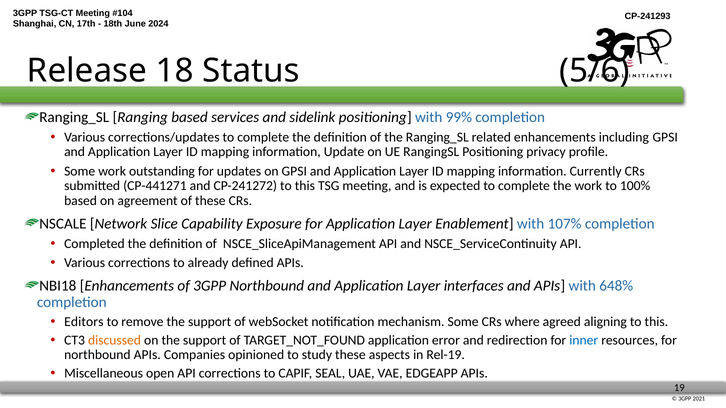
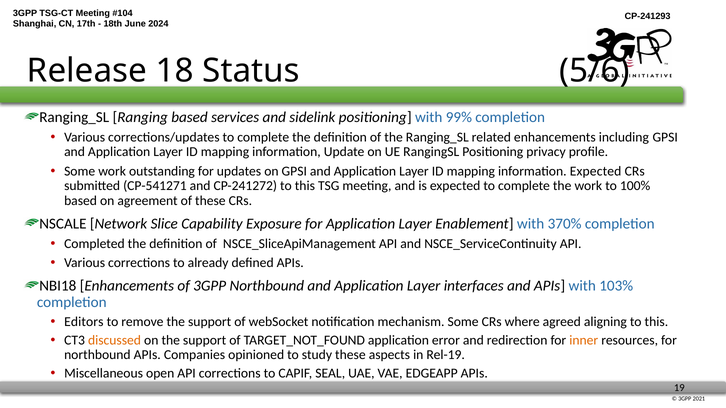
information Currently: Currently -> Expected
CP-441271: CP-441271 -> CP-541271
107%: 107% -> 370%
648%: 648% -> 103%
inner colour: blue -> orange
